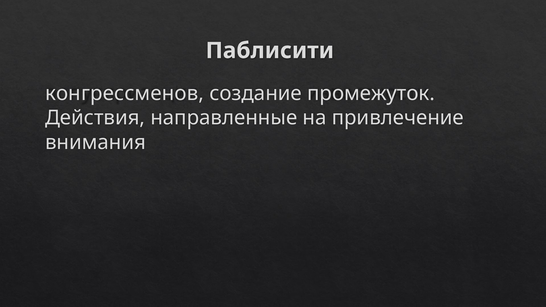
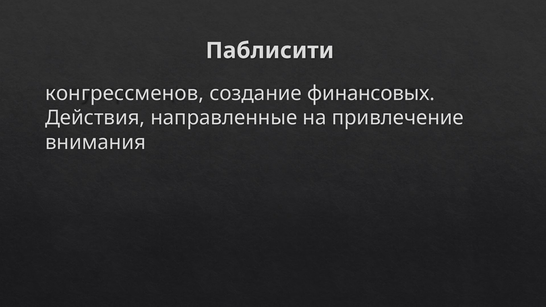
промежуток: промежуток -> финансовых
